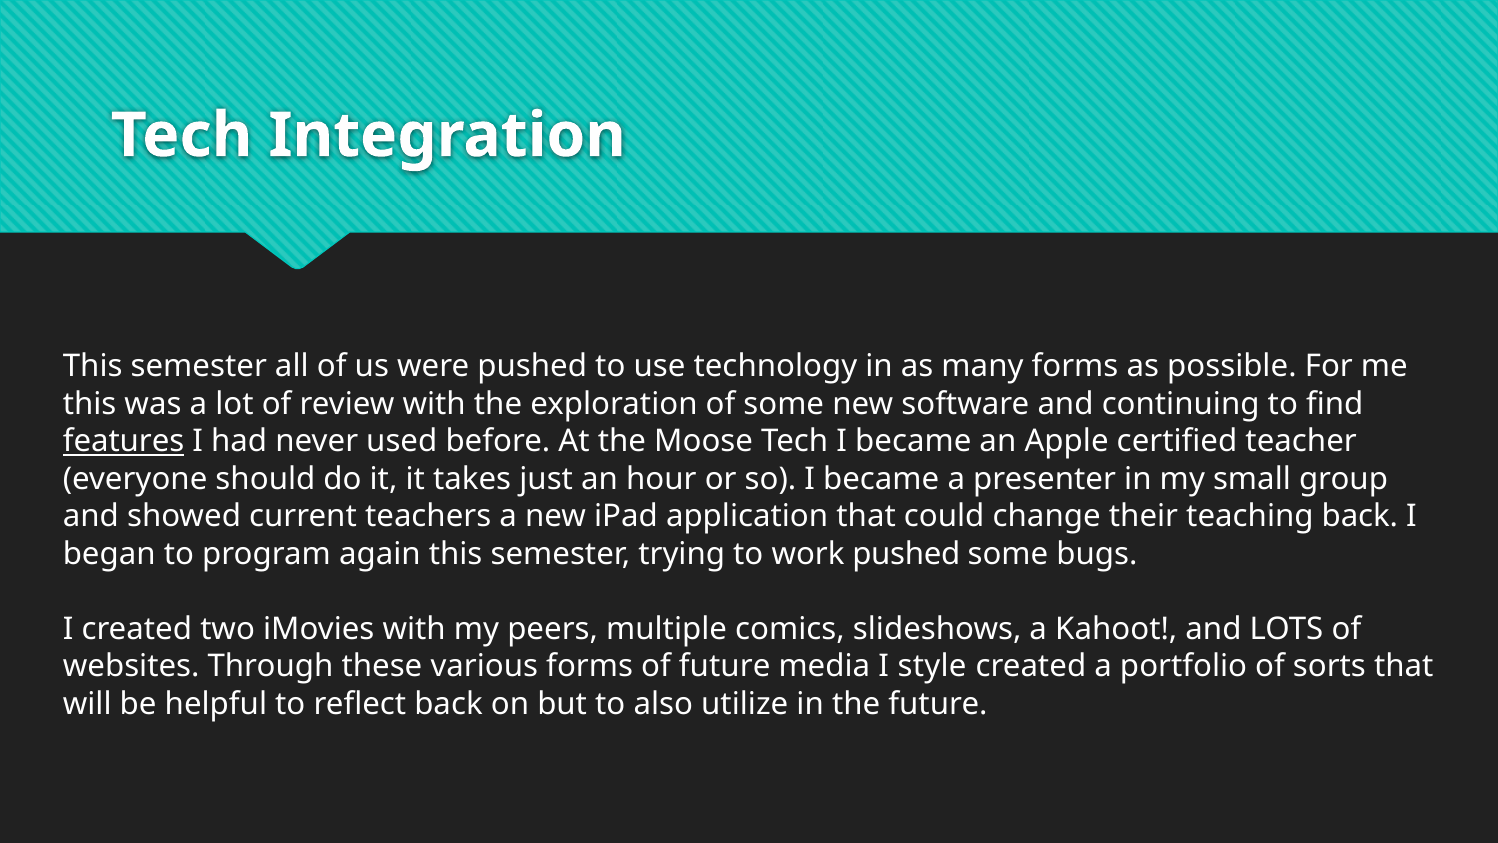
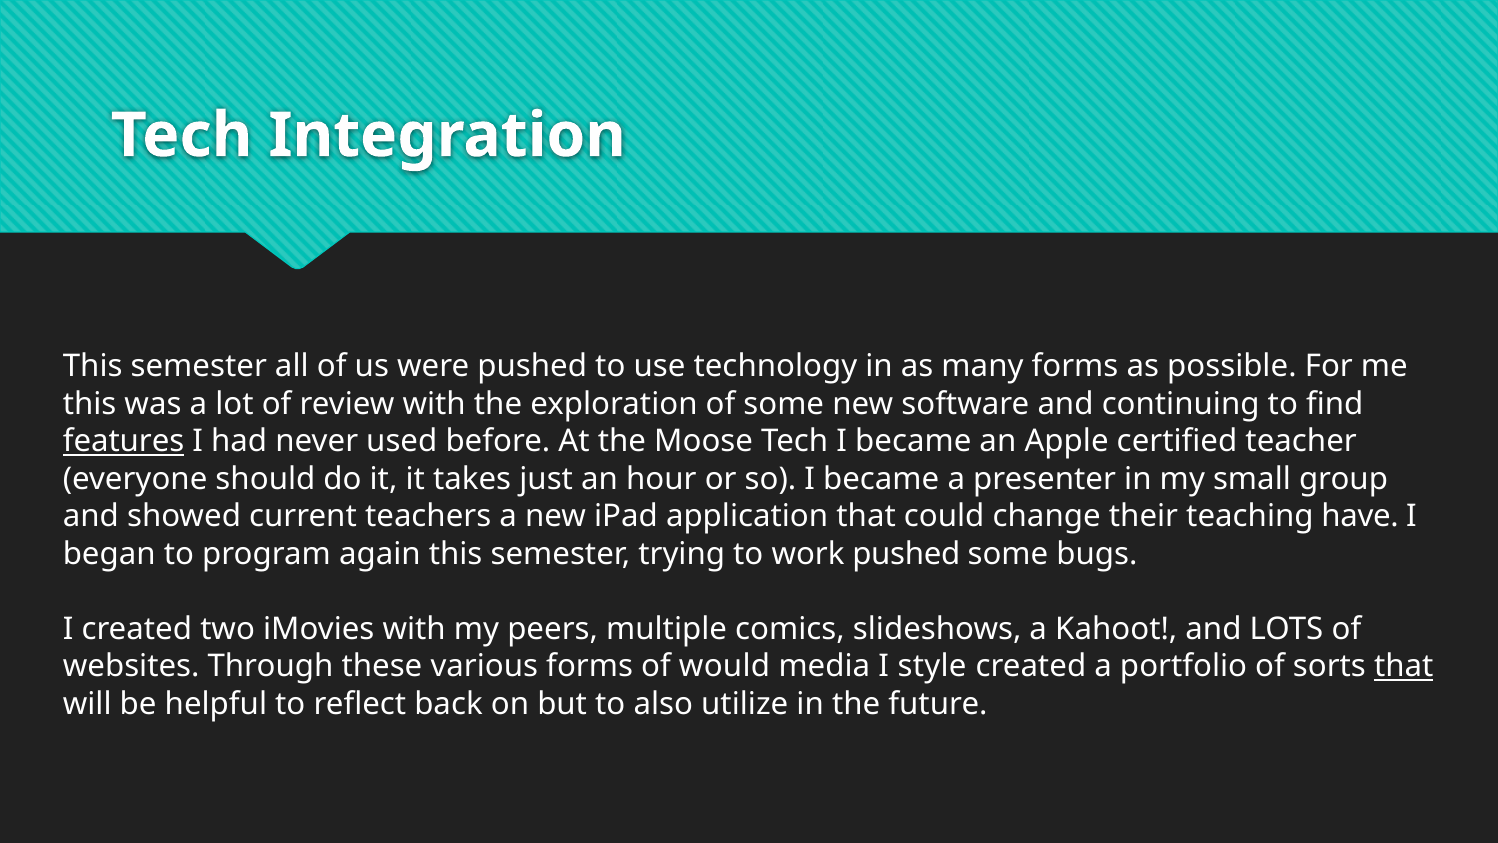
teaching back: back -> have
of future: future -> would
that at (1404, 666) underline: none -> present
